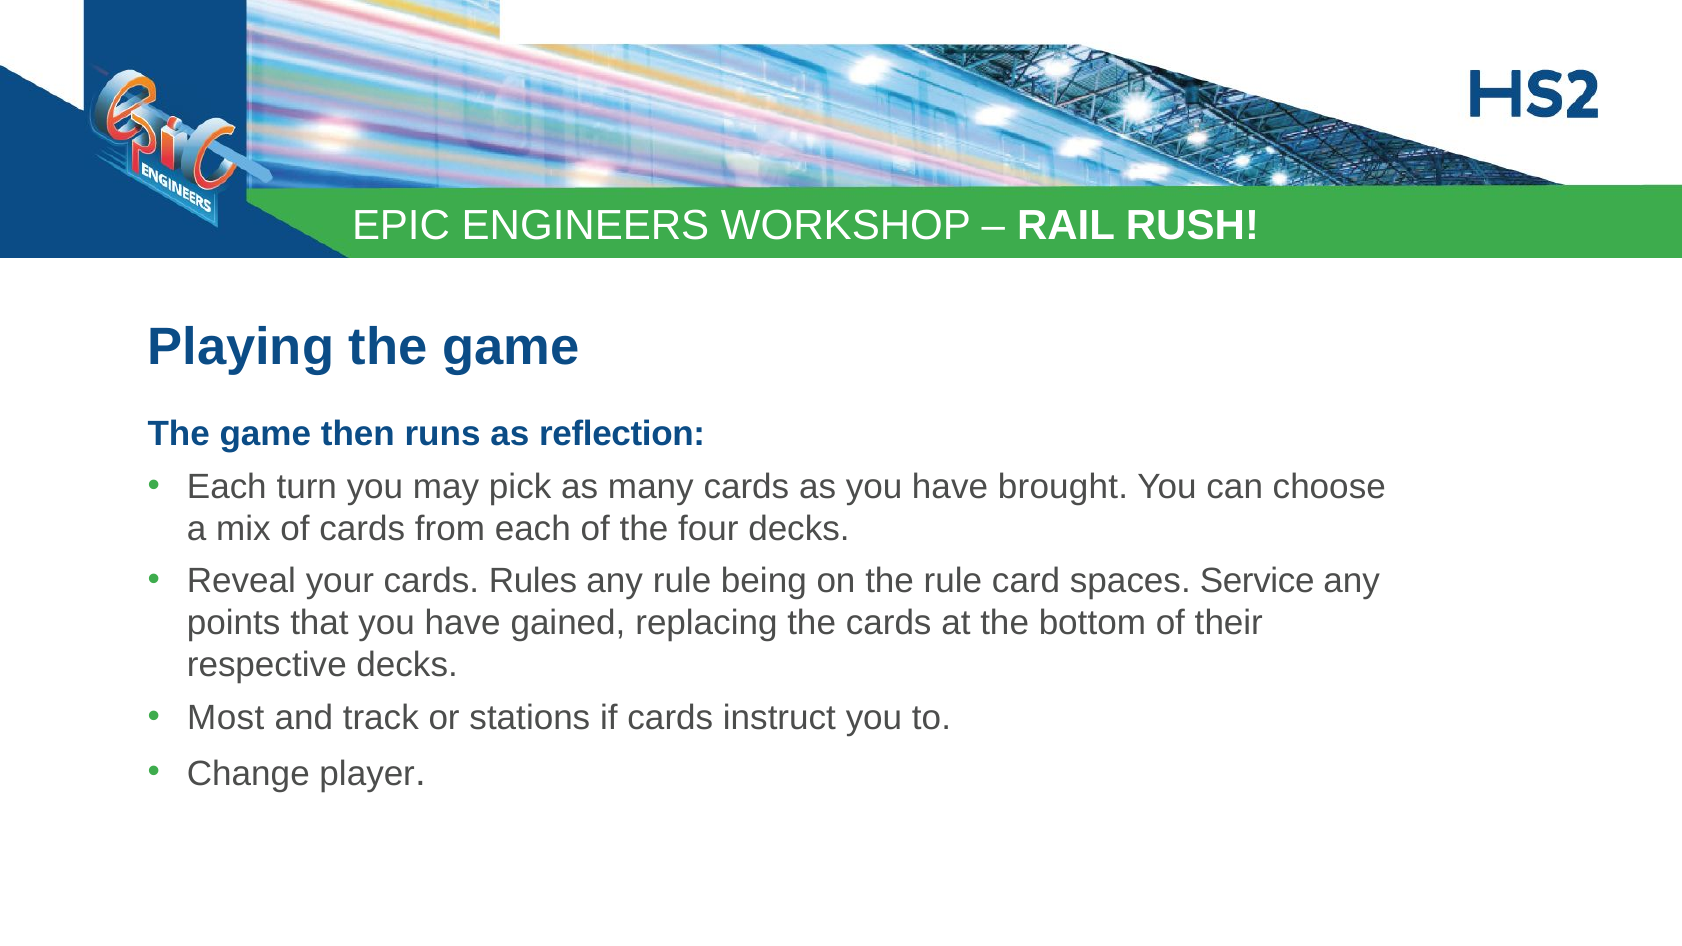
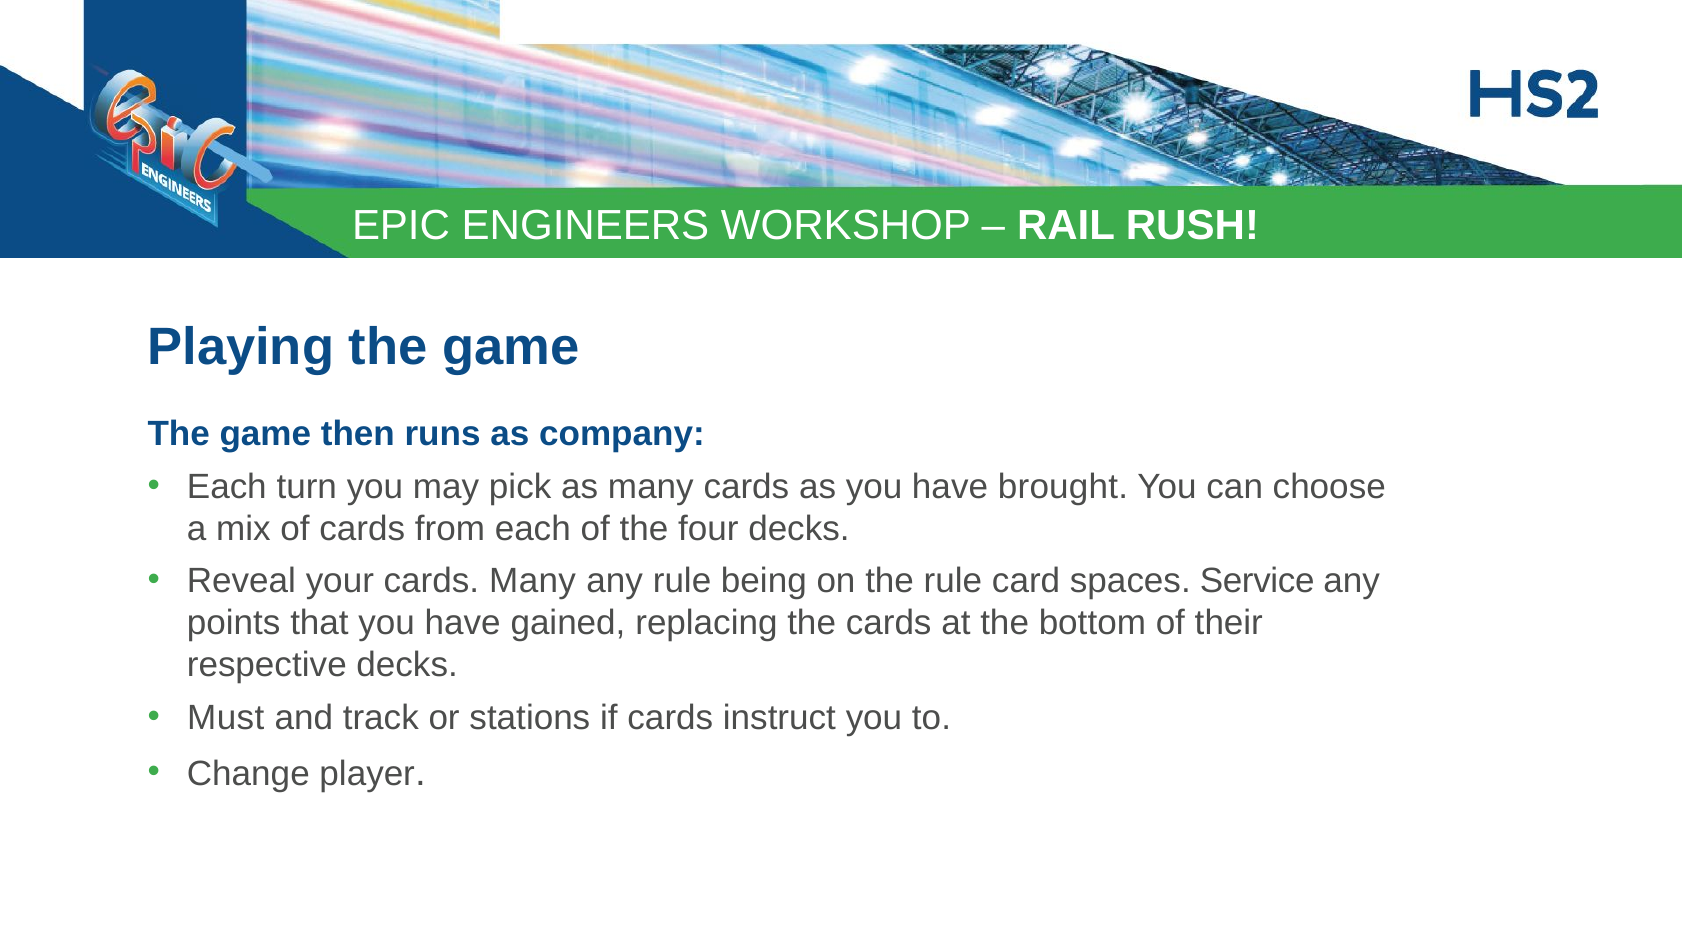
reflection: reflection -> company
cards Rules: Rules -> Many
Most: Most -> Must
